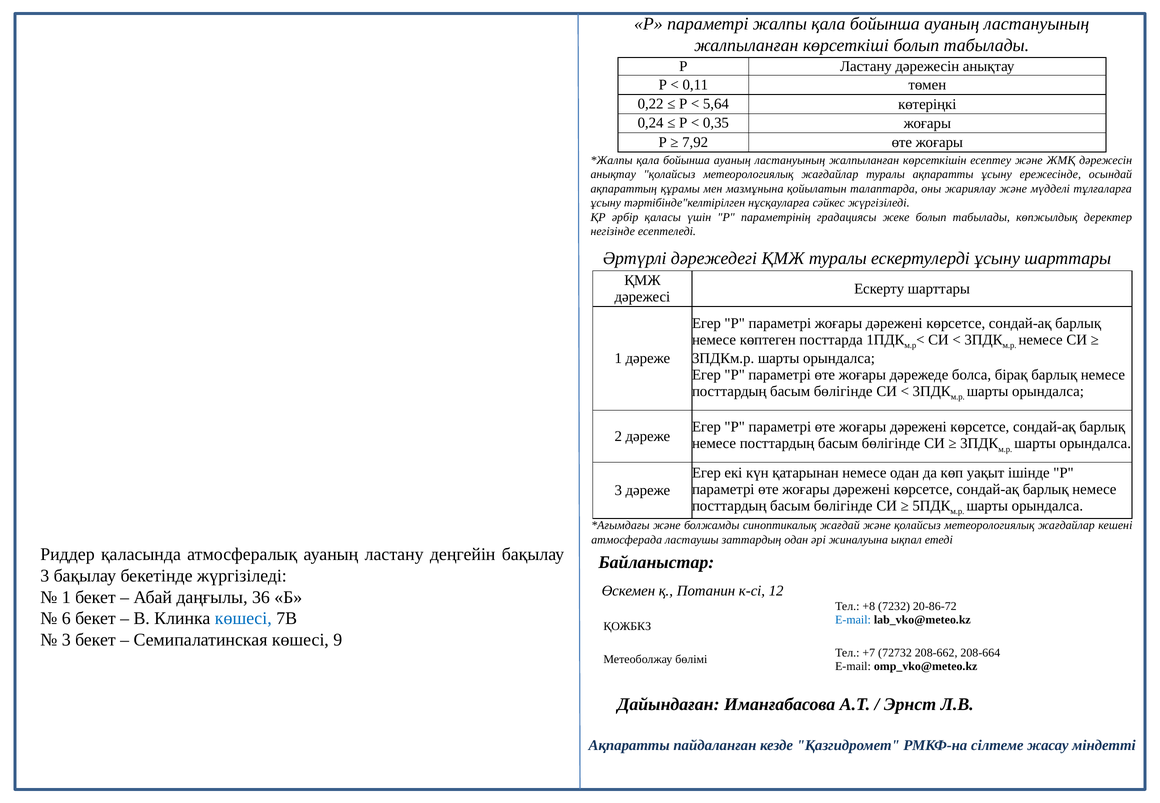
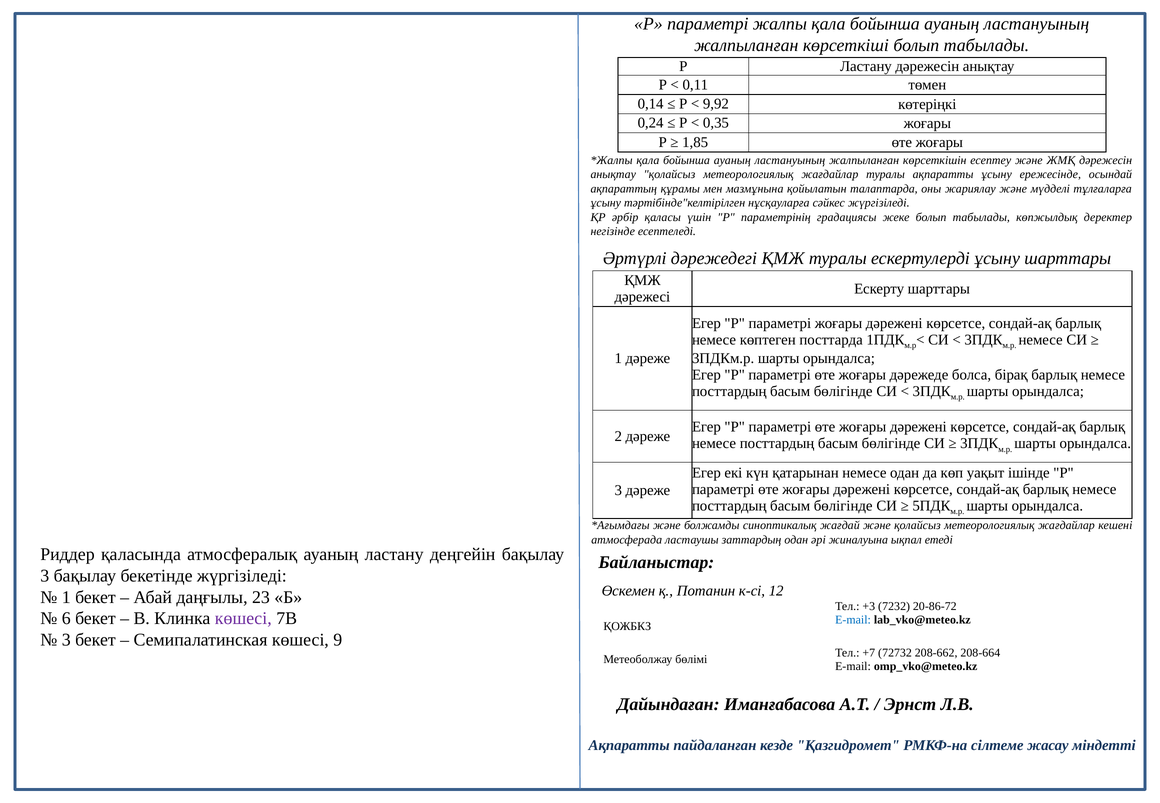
0,22: 0,22 -> 0,14
5,64: 5,64 -> 9,92
7,92: 7,92 -> 1,85
36: 36 -> 23
+8: +8 -> +3
көшесі at (243, 619) colour: blue -> purple
